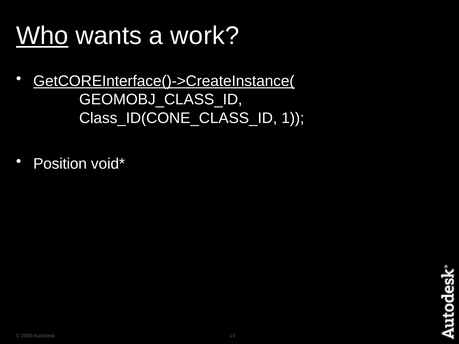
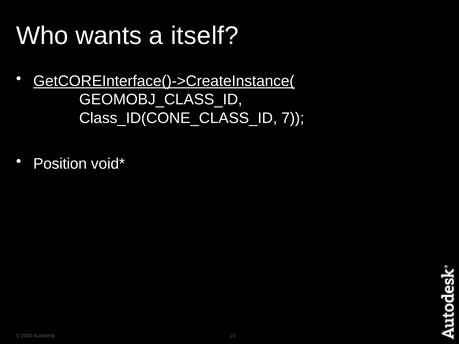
Who underline: present -> none
work: work -> itself
1: 1 -> 7
